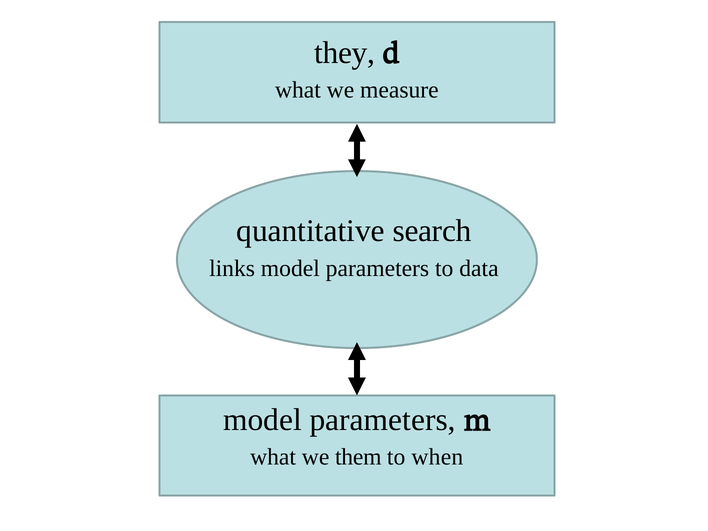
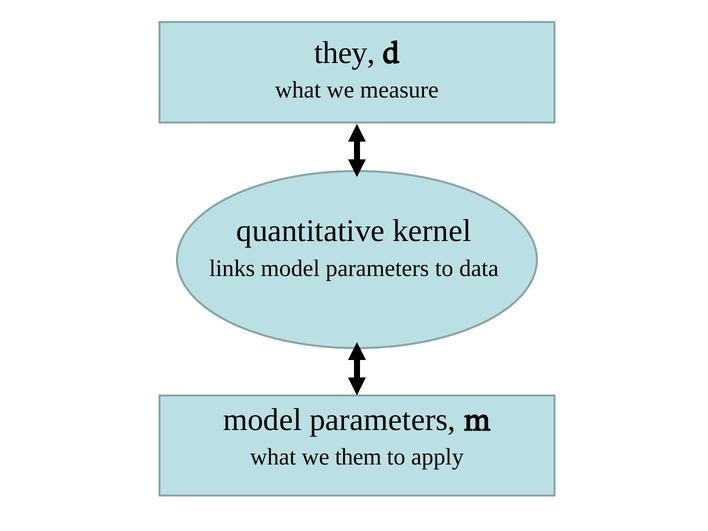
search: search -> kernel
when: when -> apply
